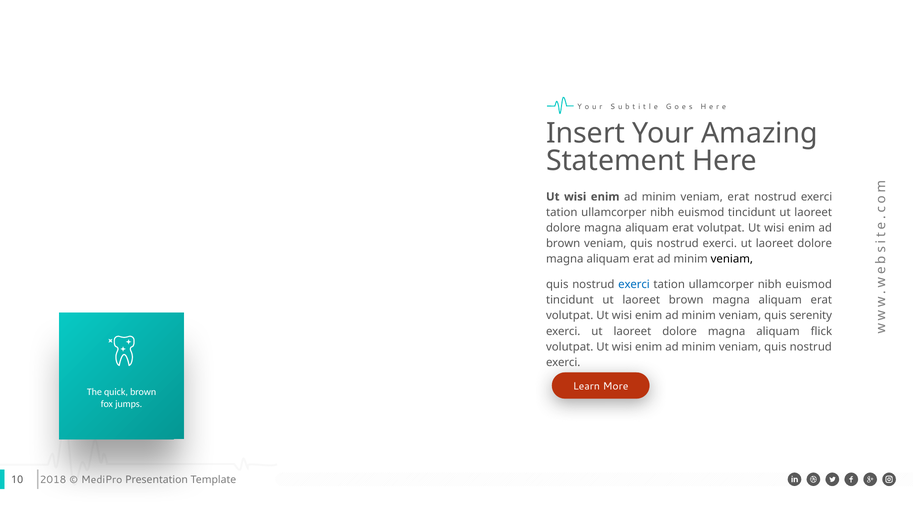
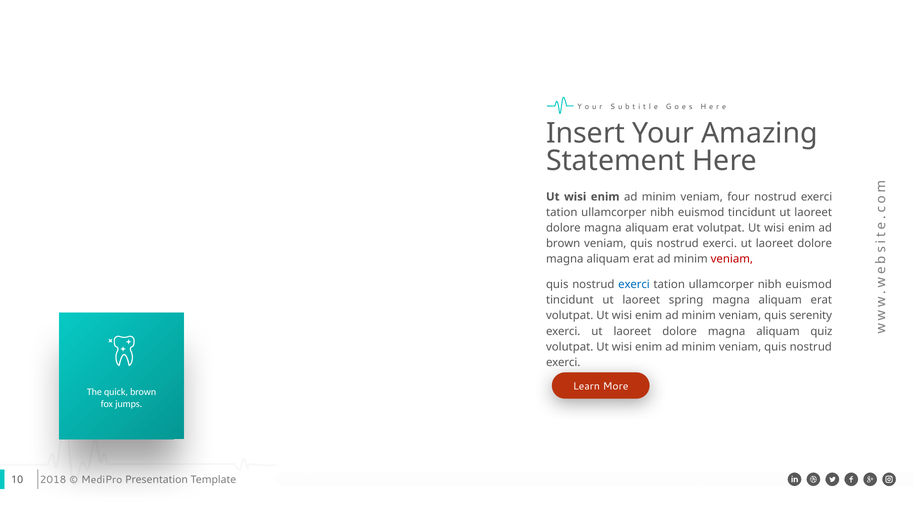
veniam erat: erat -> four
veniam at (732, 259) colour: black -> red
laoreet brown: brown -> spring
flick: flick -> quiz
